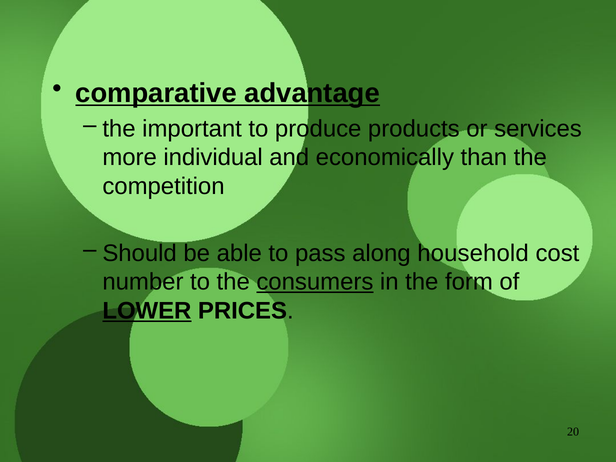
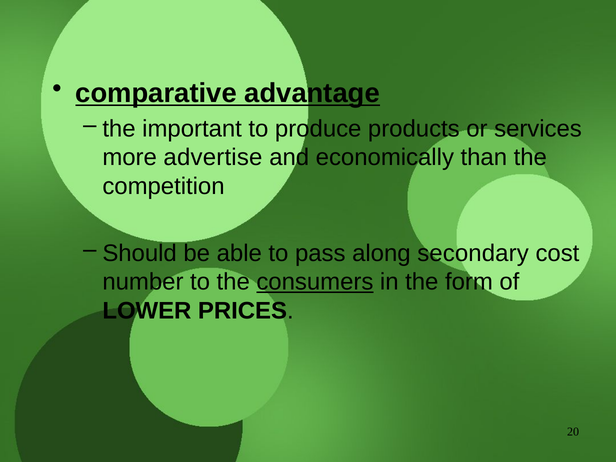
individual: individual -> advertise
household: household -> secondary
LOWER underline: present -> none
